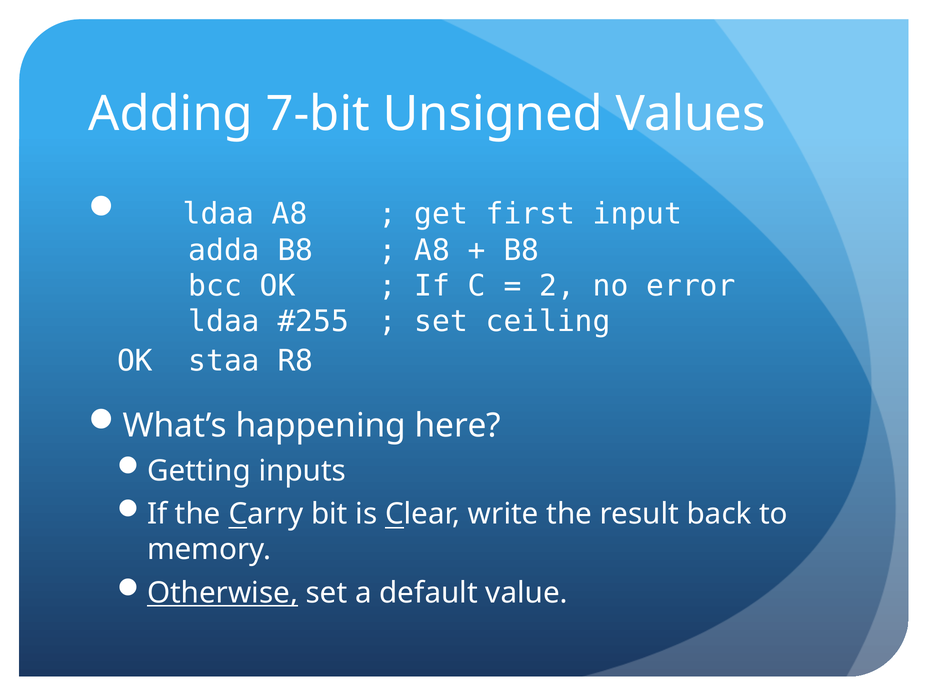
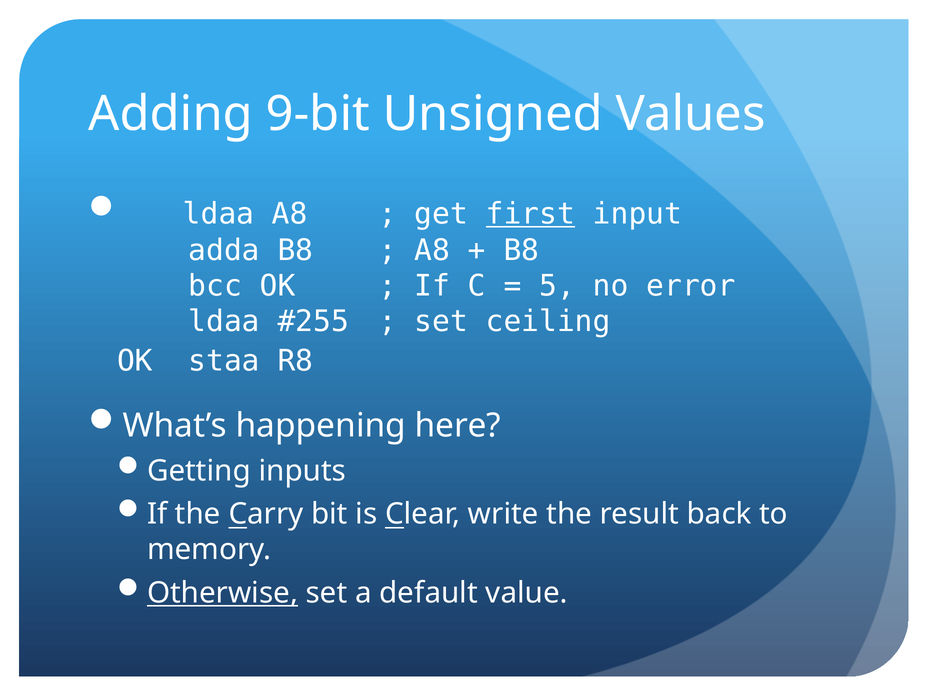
7-bit: 7-bit -> 9-bit
first underline: none -> present
2: 2 -> 5
